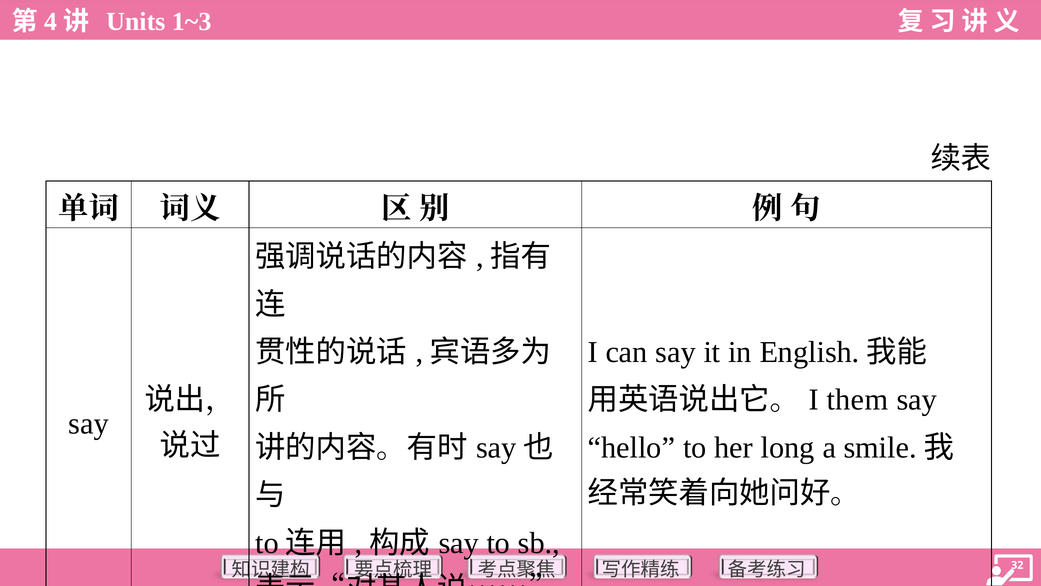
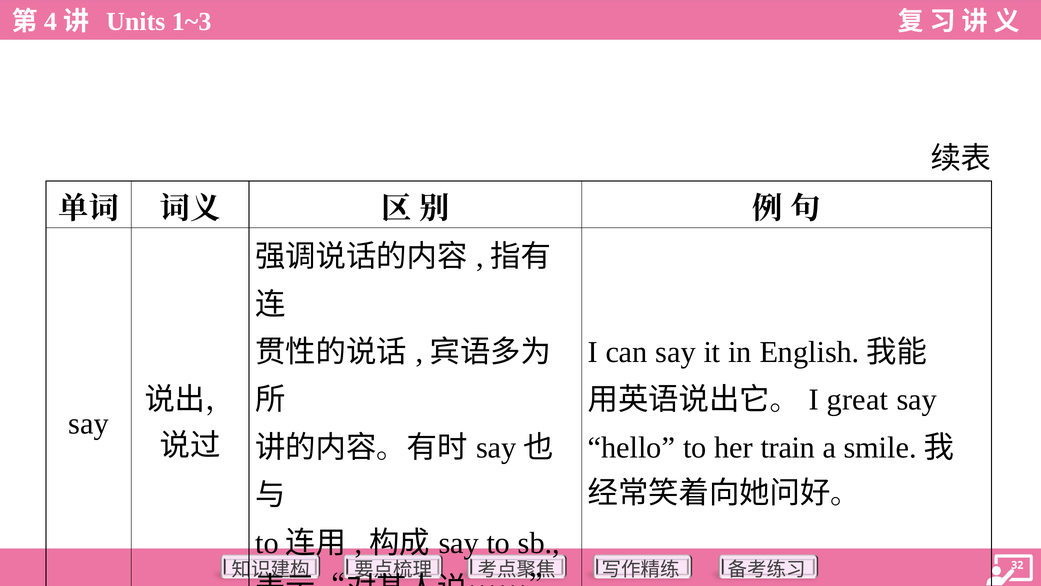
them: them -> great
long: long -> train
